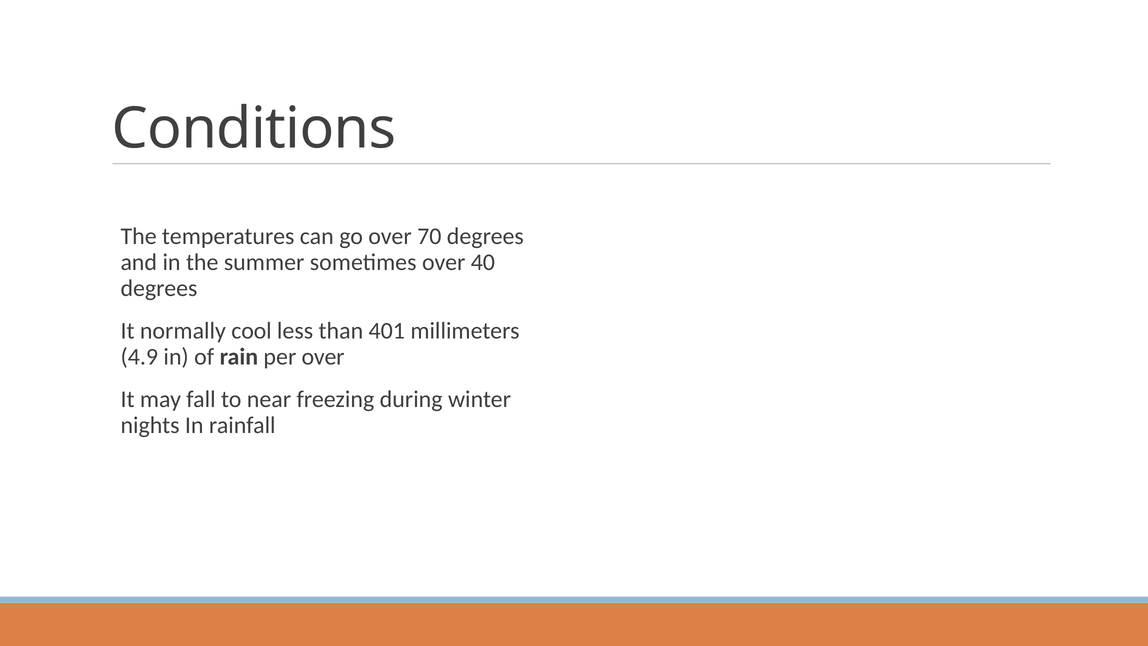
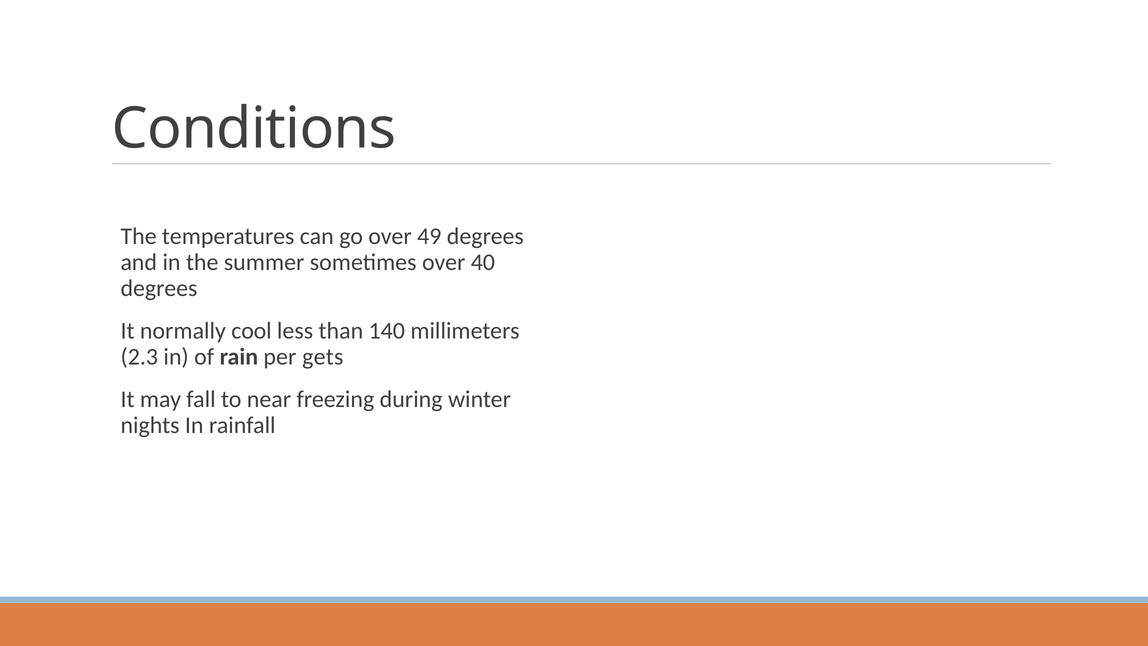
70: 70 -> 49
401: 401 -> 140
4.9: 4.9 -> 2.3
per over: over -> gets
